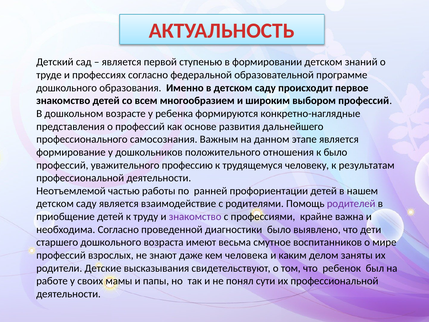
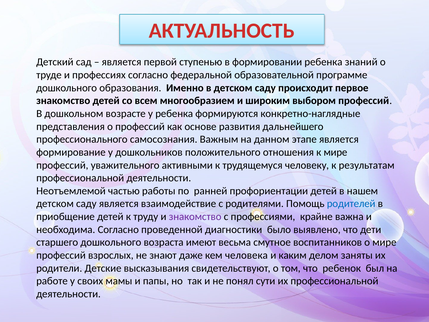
формировании детском: детском -> ребенка
к было: было -> мире
профессию: профессию -> активными
родителей colour: purple -> blue
